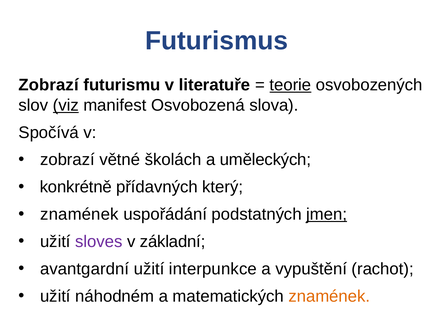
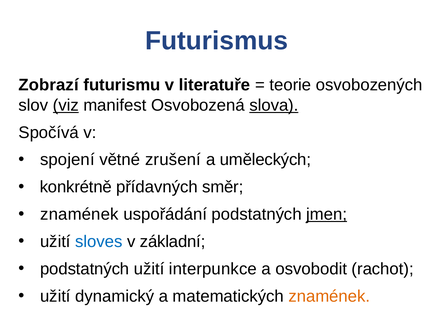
teorie underline: present -> none
slova underline: none -> present
zobrazí at (67, 160): zobrazí -> spojení
školách: školách -> zrušení
který: který -> směr
sloves colour: purple -> blue
avantgardní at (85, 269): avantgardní -> podstatných
vypuštění: vypuštění -> osvobodit
náhodném: náhodném -> dynamický
